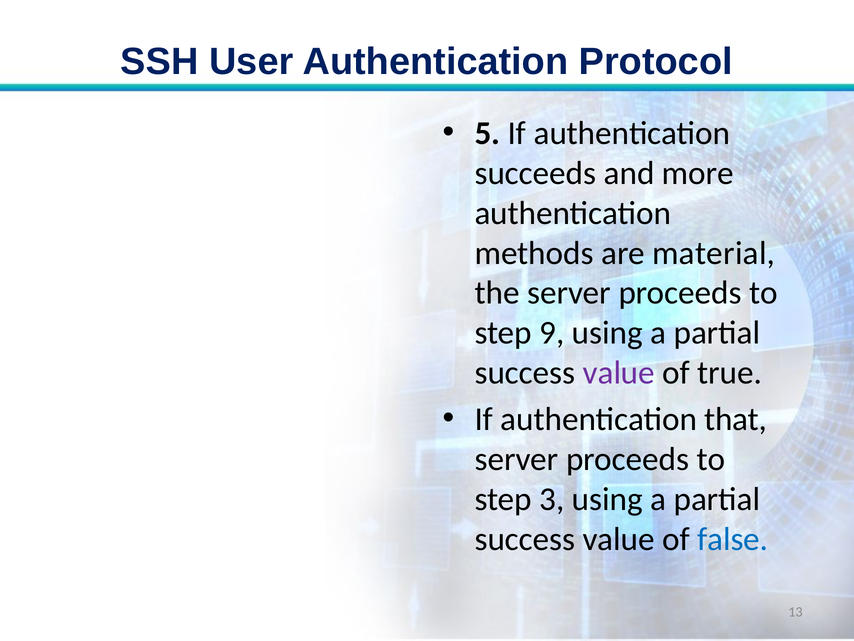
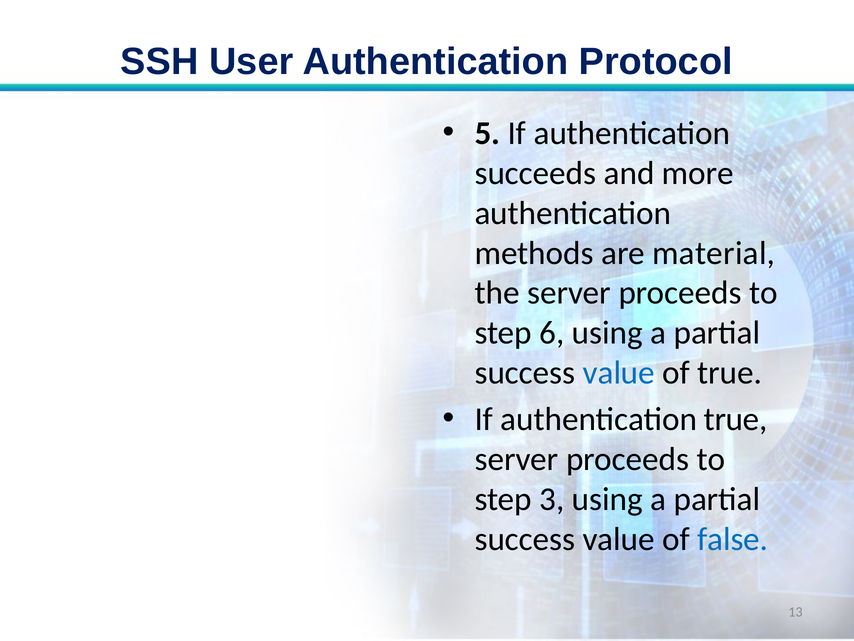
9: 9 -> 6
value at (619, 372) colour: purple -> blue
authentication that: that -> true
